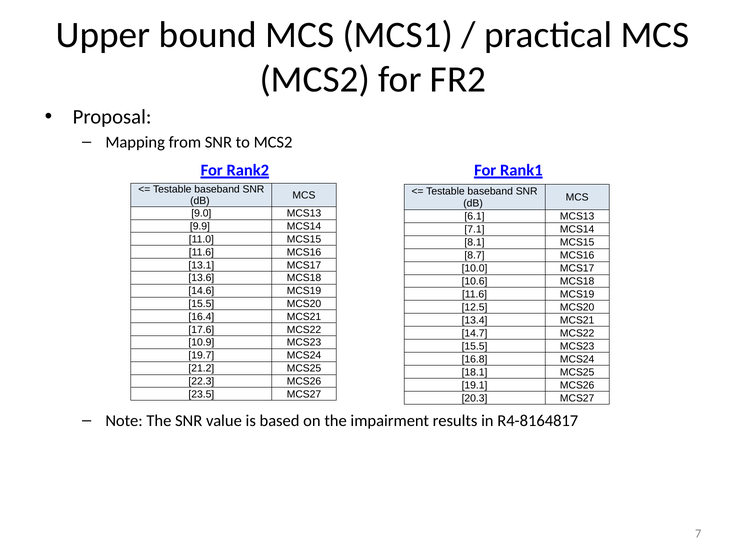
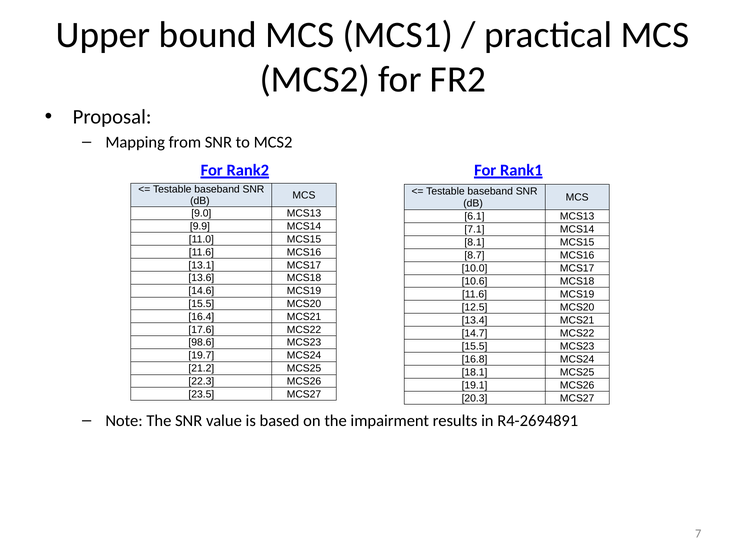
10.9: 10.9 -> 98.6
R4-8164817: R4-8164817 -> R4-2694891
